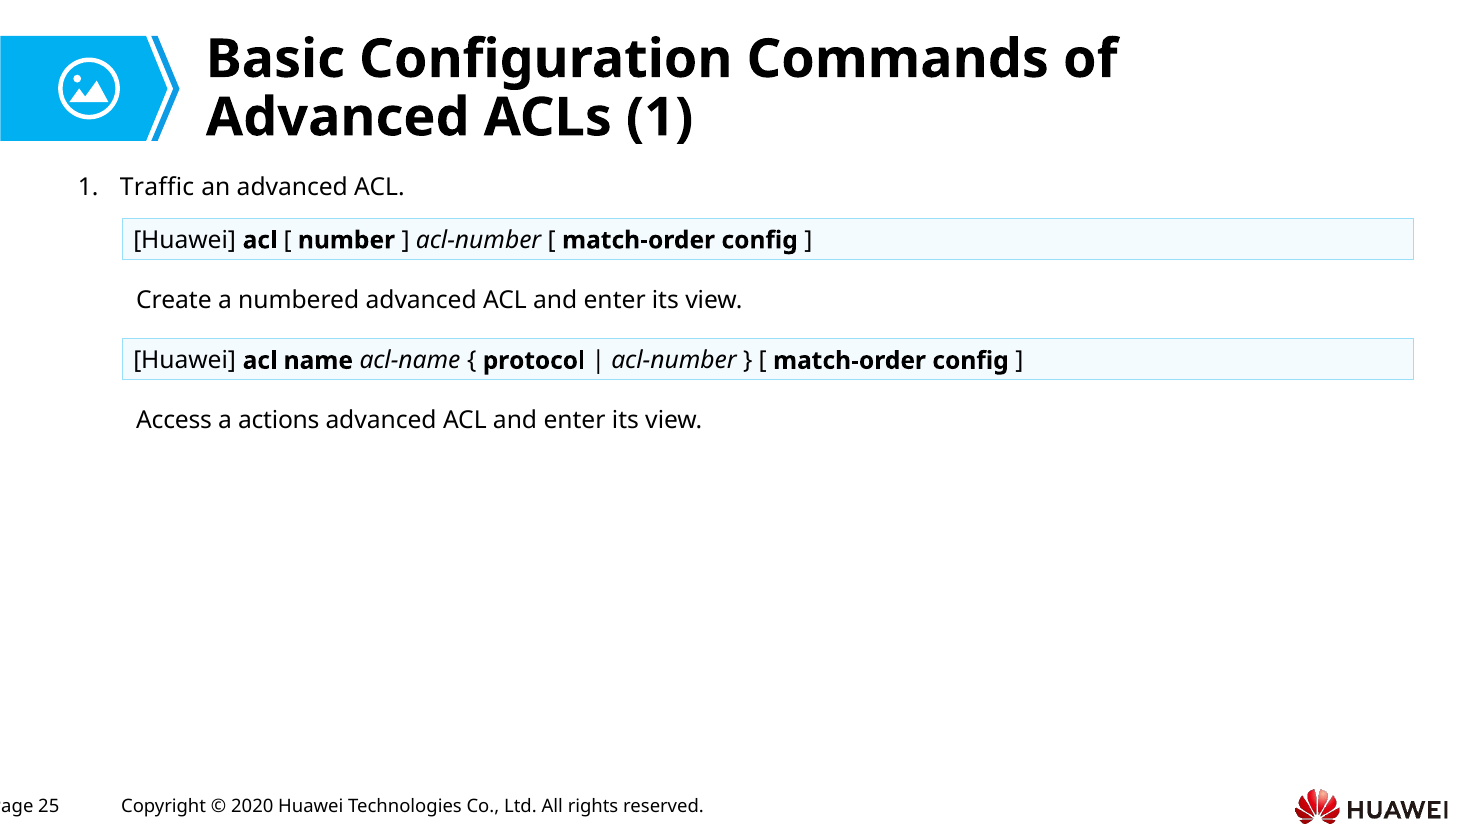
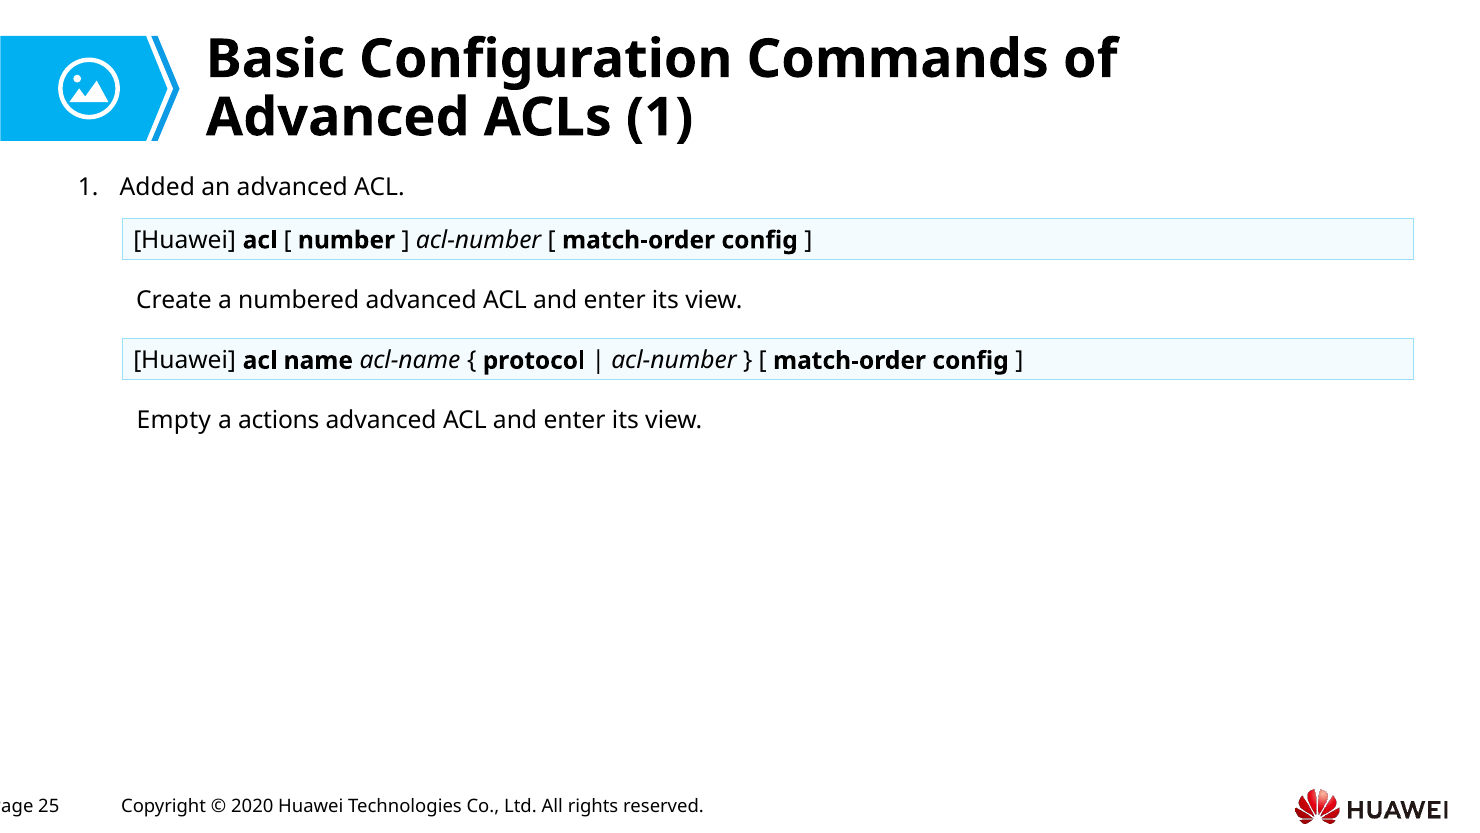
Traffic: Traffic -> Added
Access: Access -> Empty
